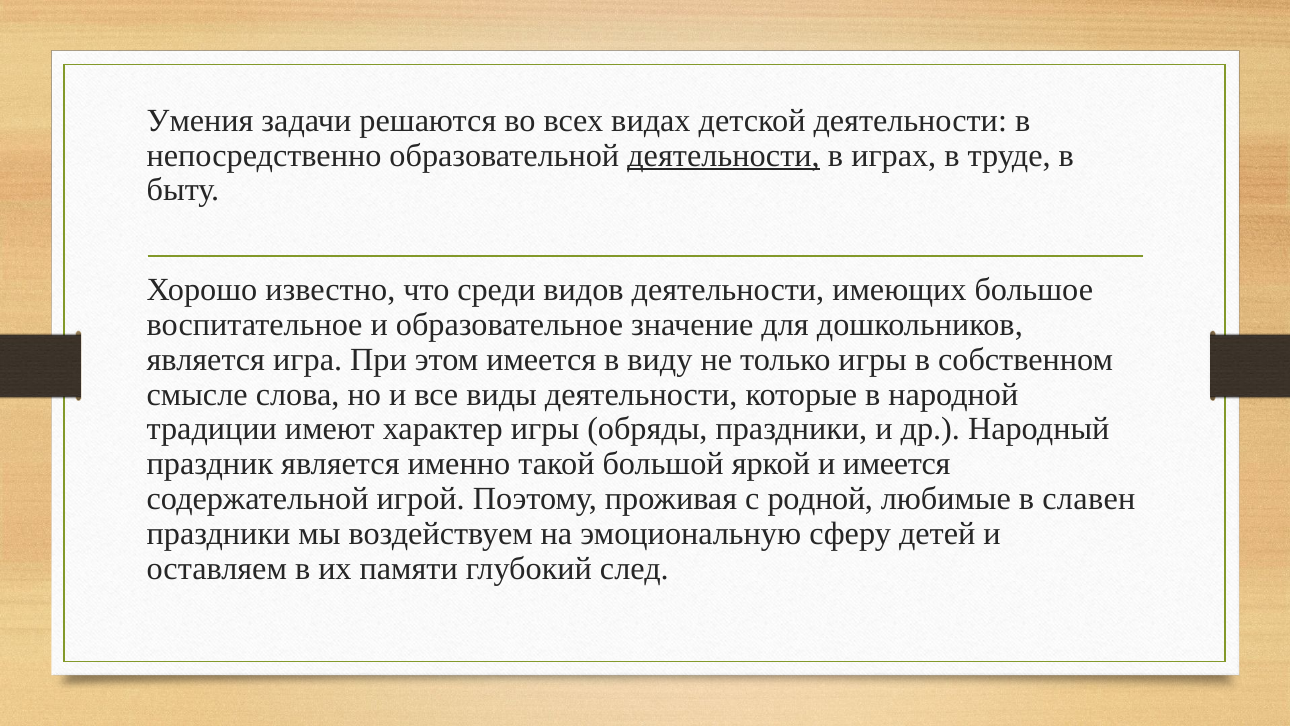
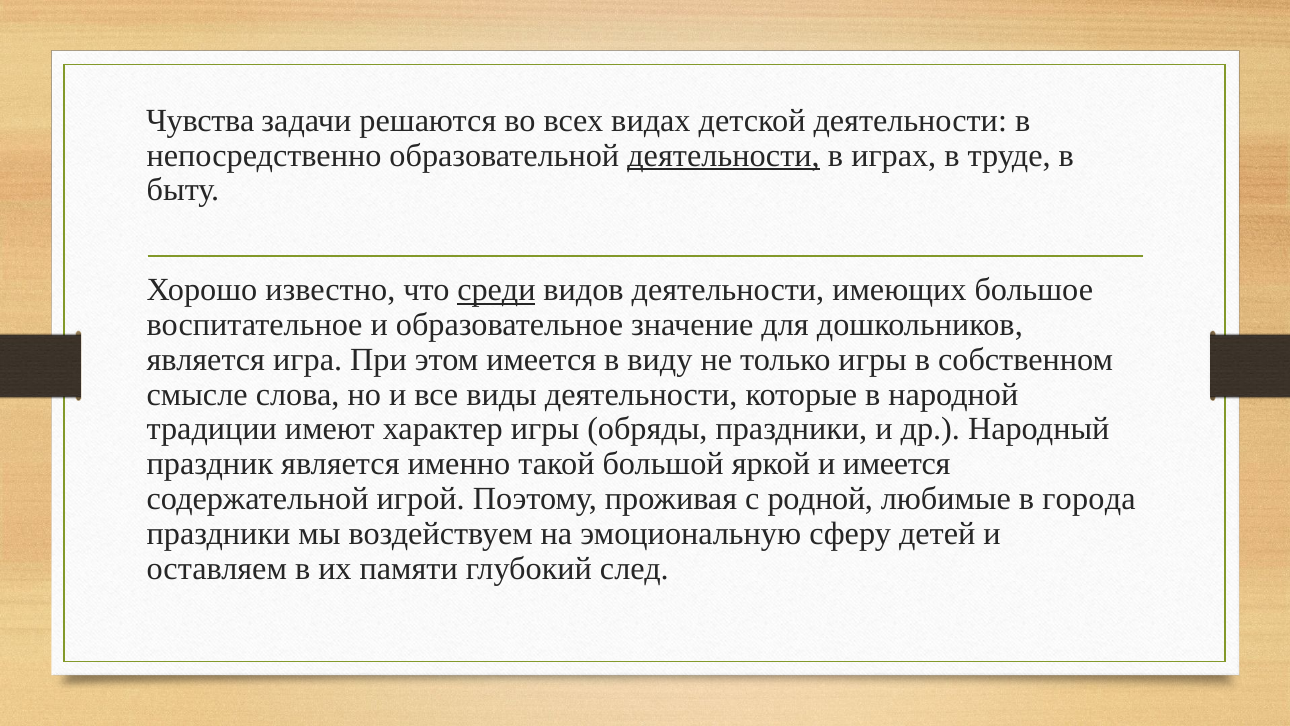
Умения: Умения -> Чувства
среди underline: none -> present
славен: славен -> города
